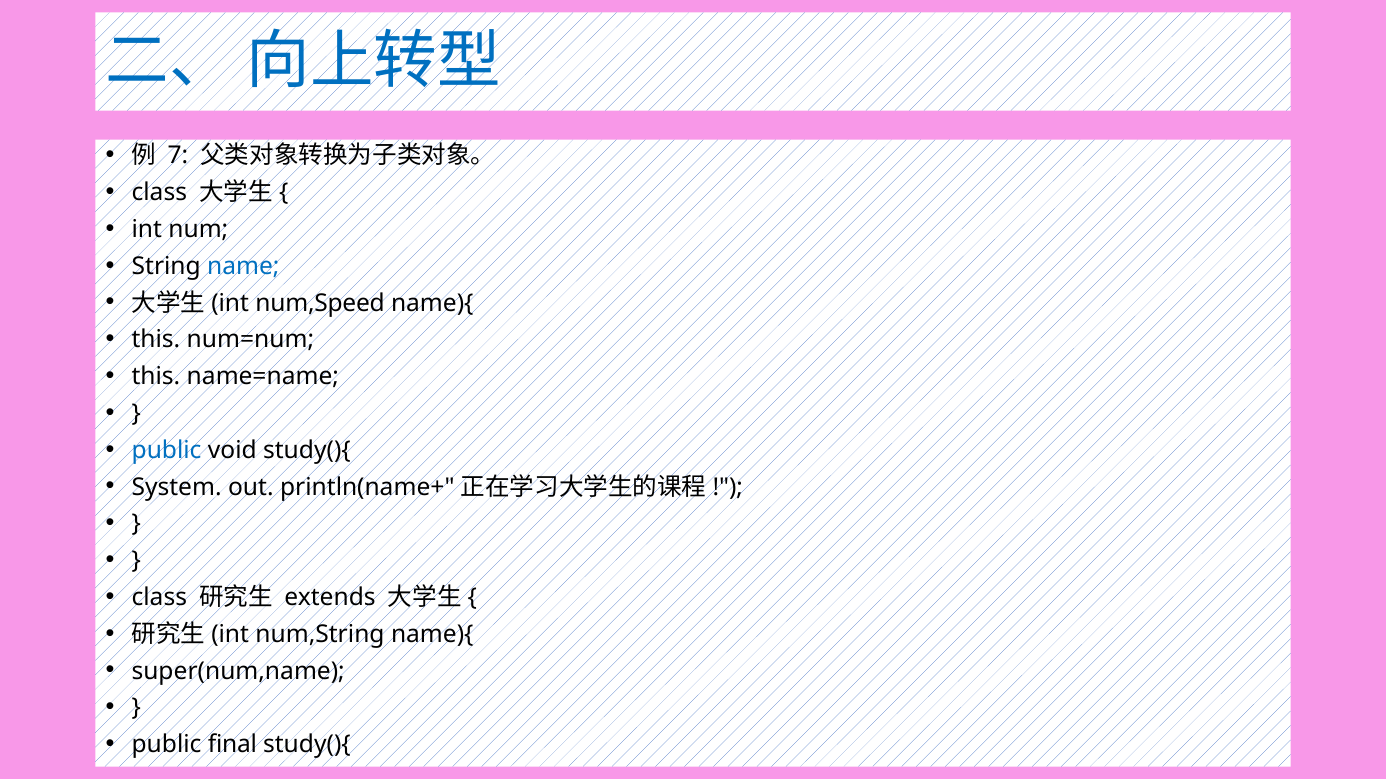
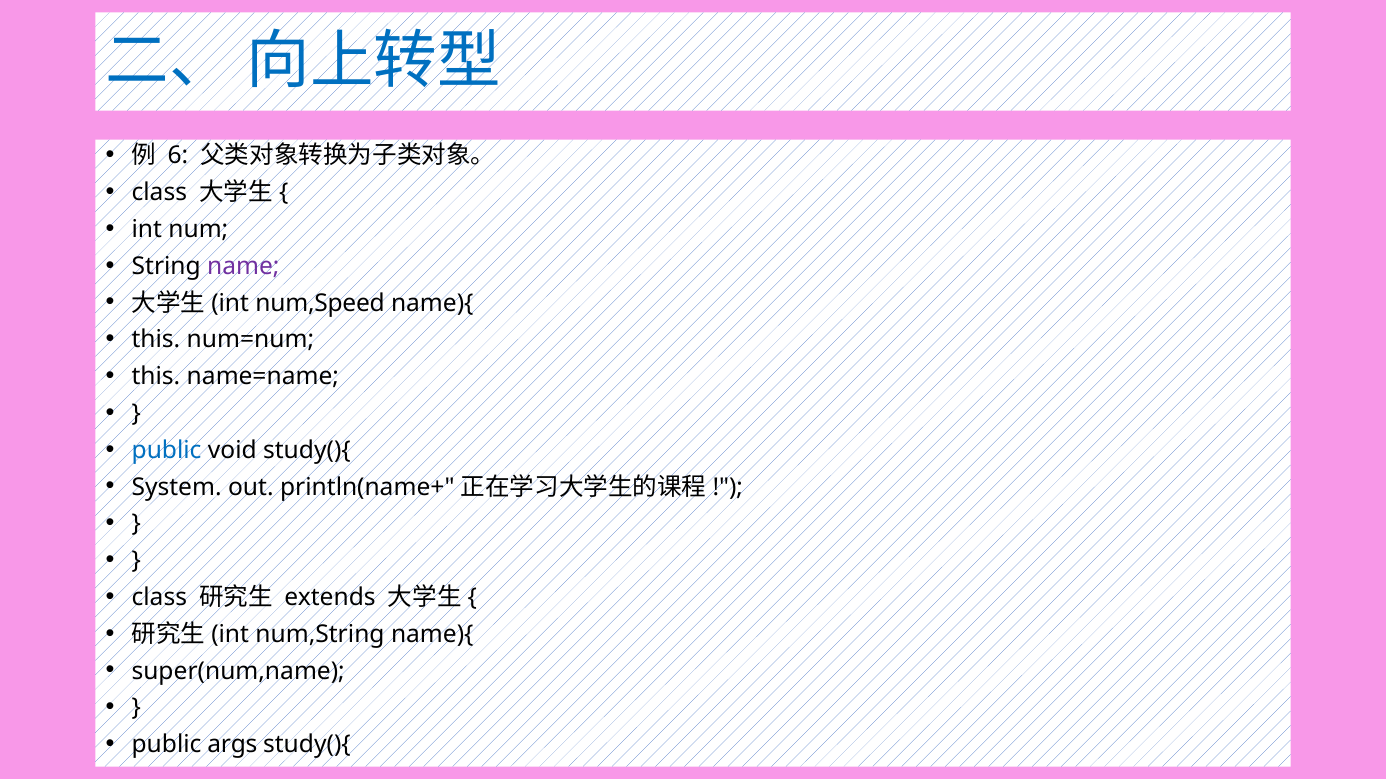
7: 7 -> 6
name colour: blue -> purple
final: final -> args
